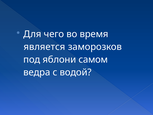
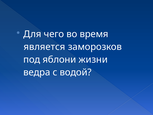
самом: самом -> жизни
